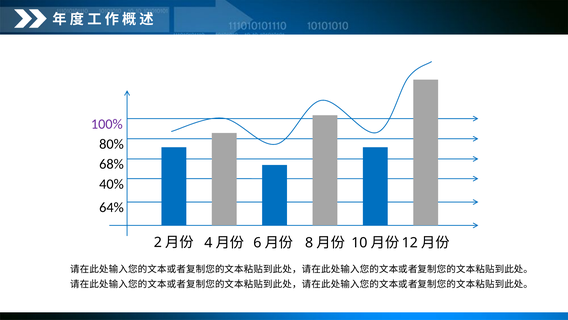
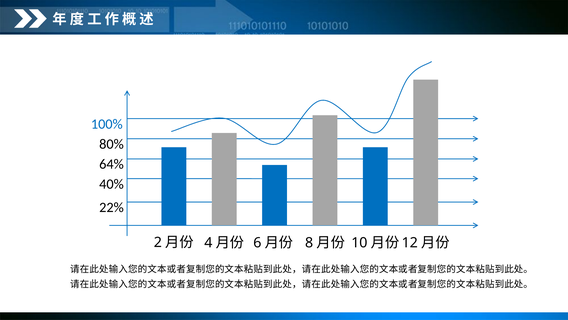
100% colour: purple -> blue
68%: 68% -> 64%
64%: 64% -> 22%
